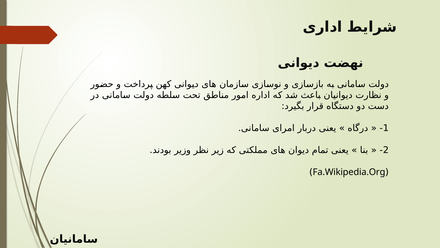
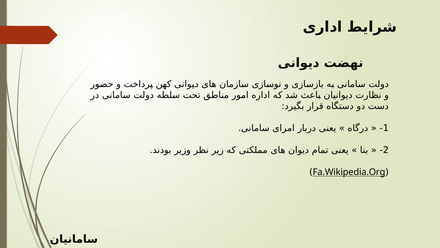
Fa.Wikipedia.Org underline: none -> present
